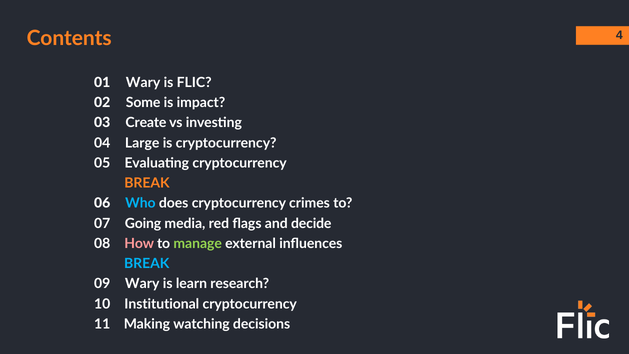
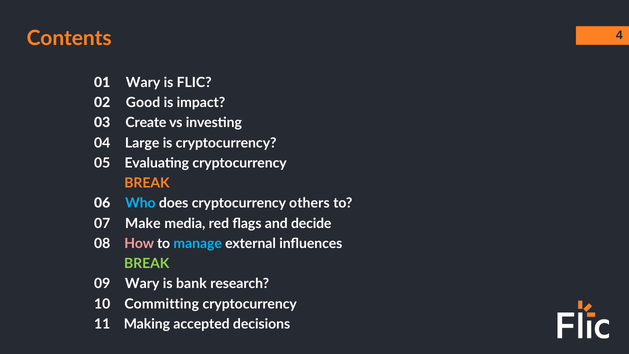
Some: Some -> Good
crimes: crimes -> others
Going: Going -> Make
manage colour: light green -> light blue
BREAK at (147, 264) colour: light blue -> light green
learn: learn -> bank
Institutional: Institutional -> Committing
watching: watching -> accepted
